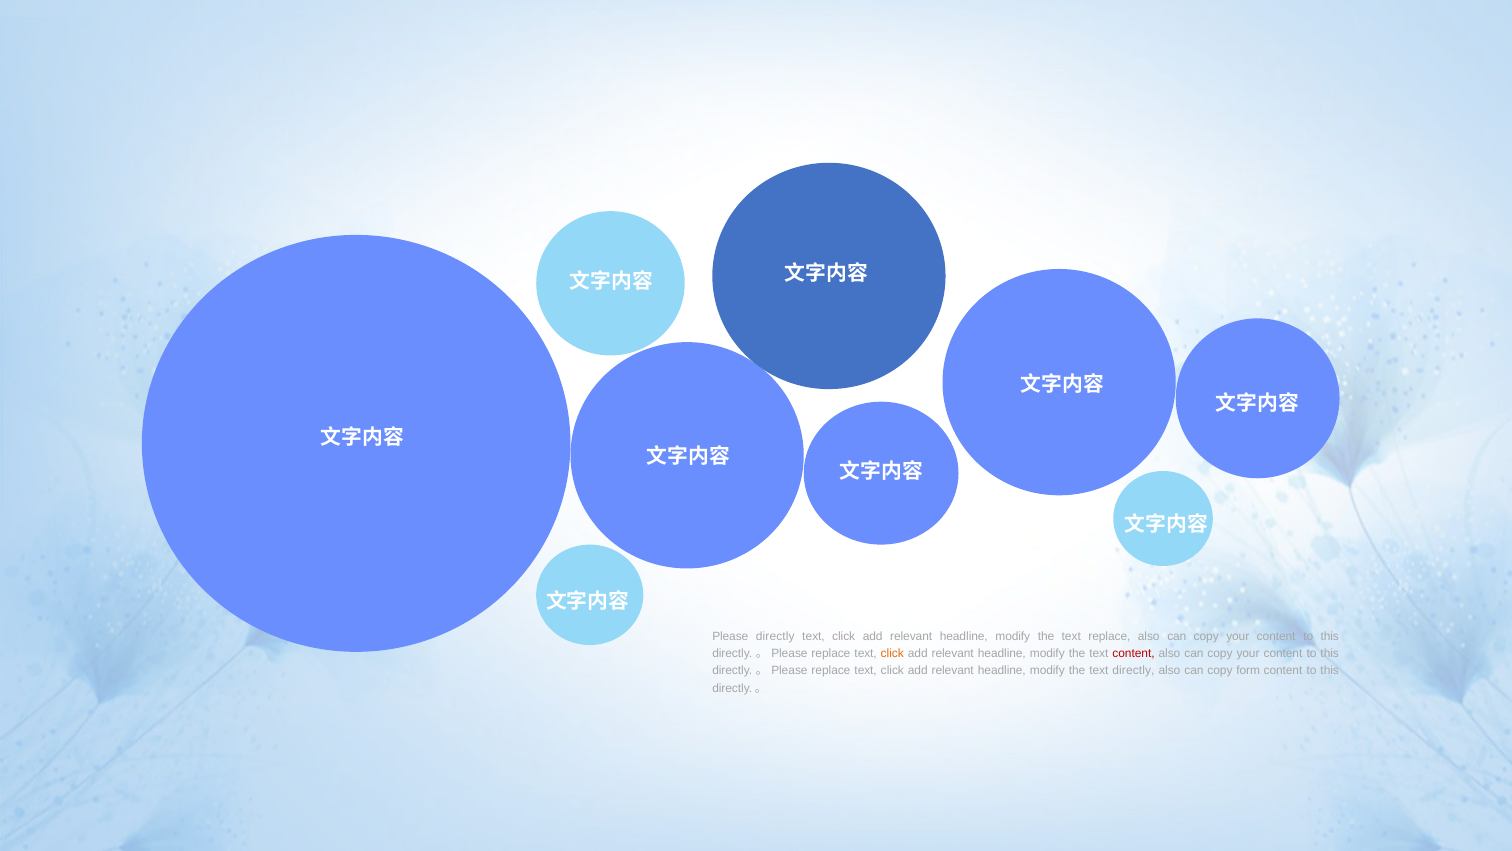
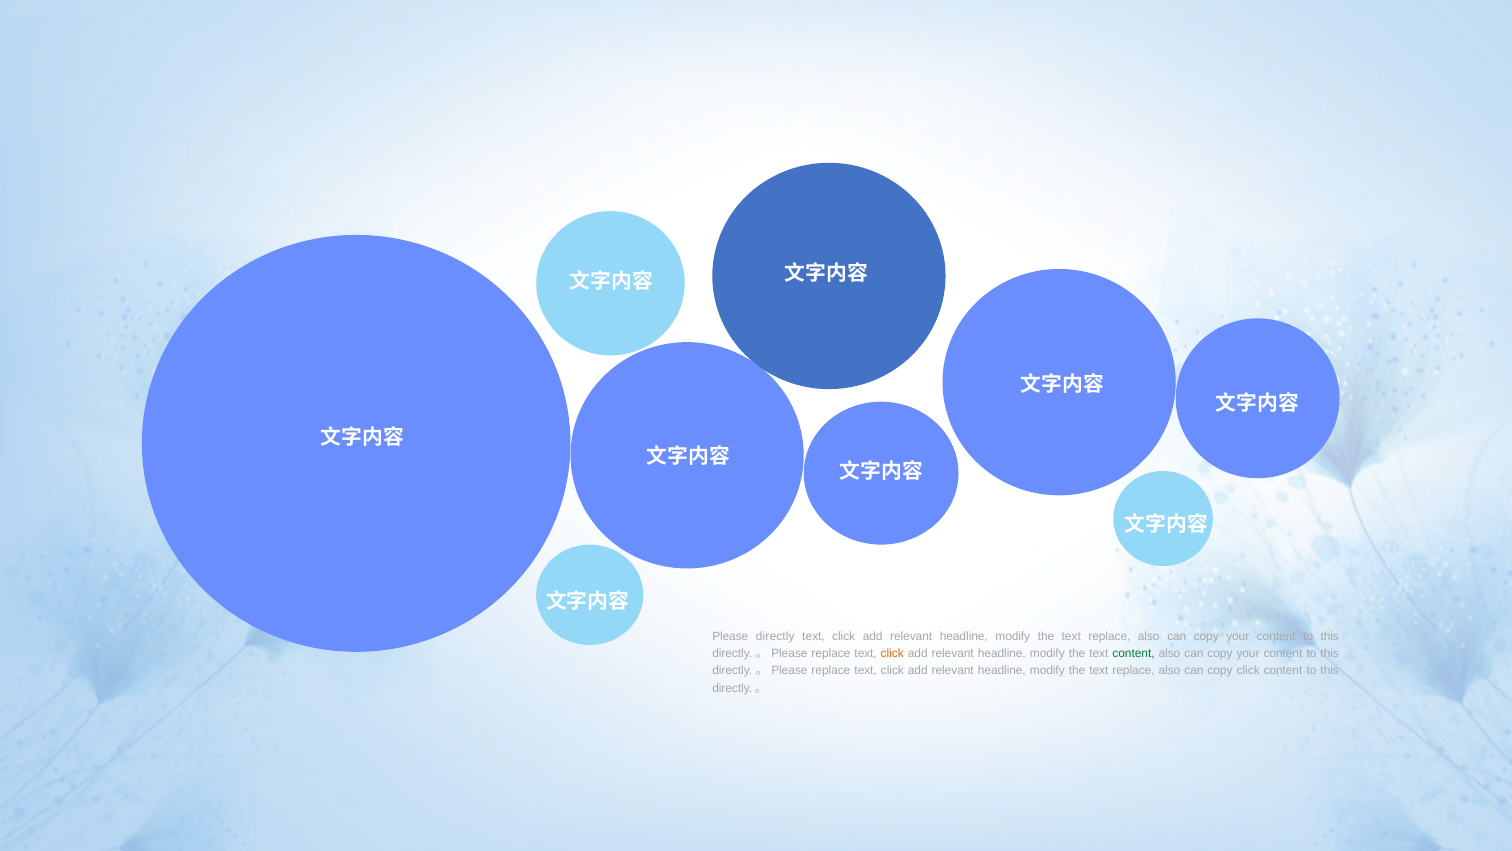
content at (1134, 653) colour: red -> green
directly at (1133, 671): directly -> replace
copy form: form -> click
